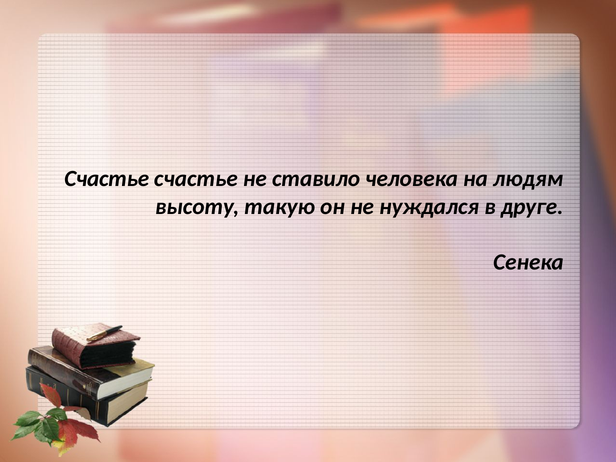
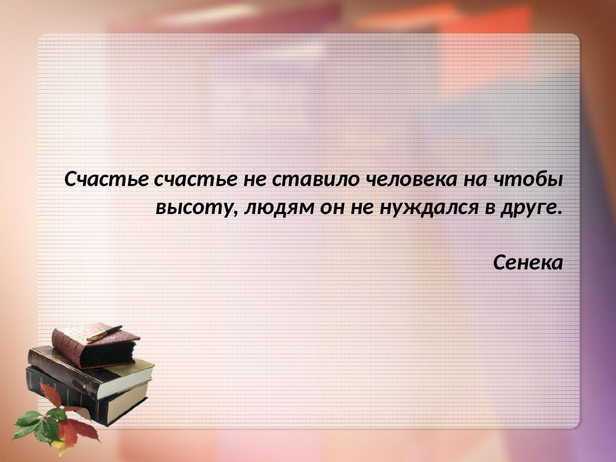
людям: людям -> чтобы
такую: такую -> людям
